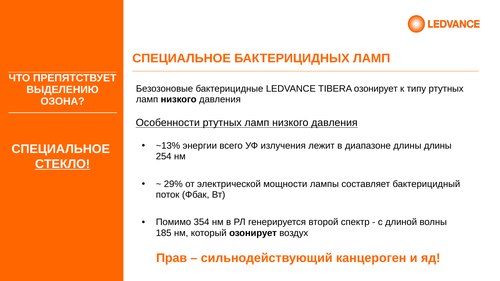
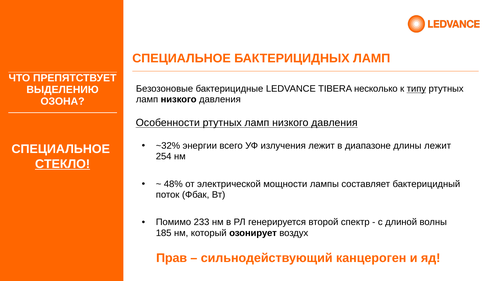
TIBERA озонирует: озонирует -> несколько
типу underline: none -> present
~13%: ~13% -> ~32%
длины длины: длины -> лежит
29%: 29% -> 48%
354: 354 -> 233
